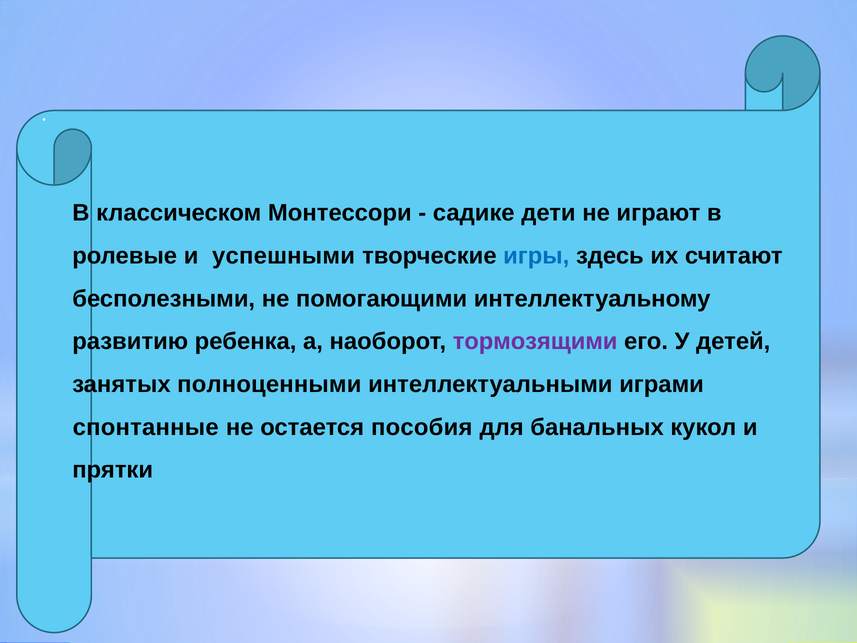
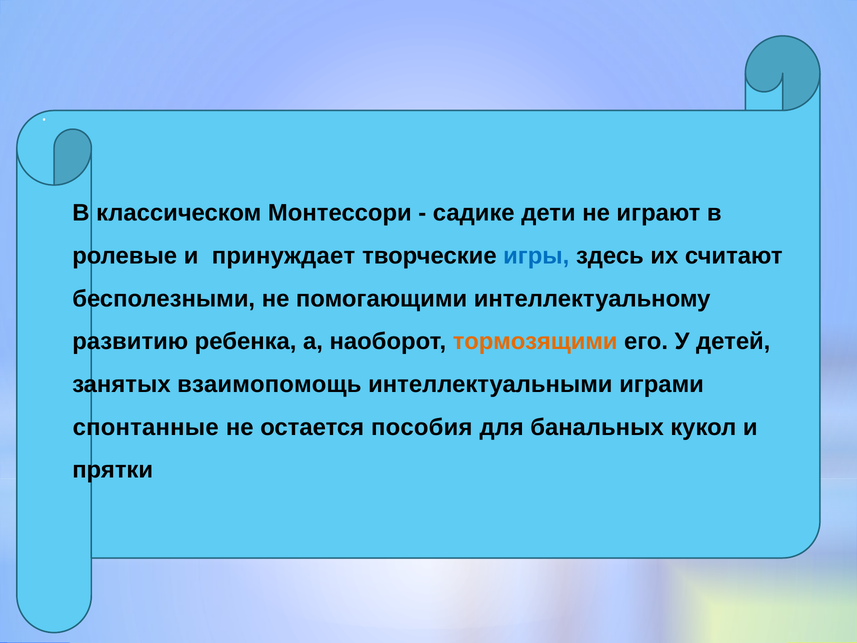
успешными: успешными -> принуждает
тормозящими colour: purple -> orange
полноценными: полноценными -> взаимопомощь
